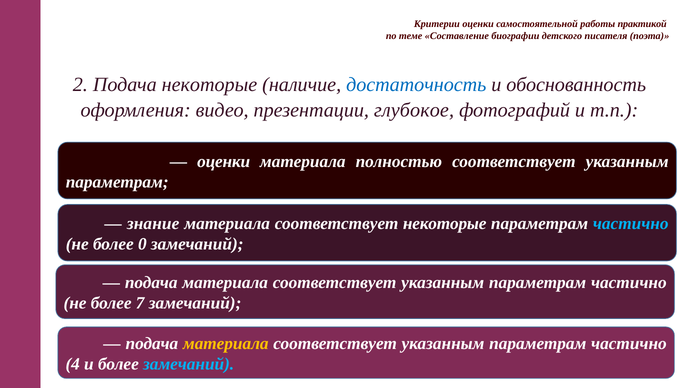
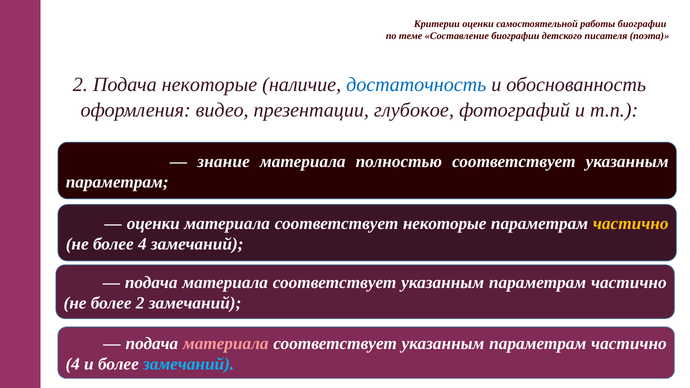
работы практикой: практикой -> биографии
оценки at (224, 161): оценки -> знание
знание at (153, 224): знание -> оценки
частично at (631, 224) colour: light blue -> yellow
более 0: 0 -> 4
более 7: 7 -> 2
материала at (226, 344) colour: yellow -> pink
